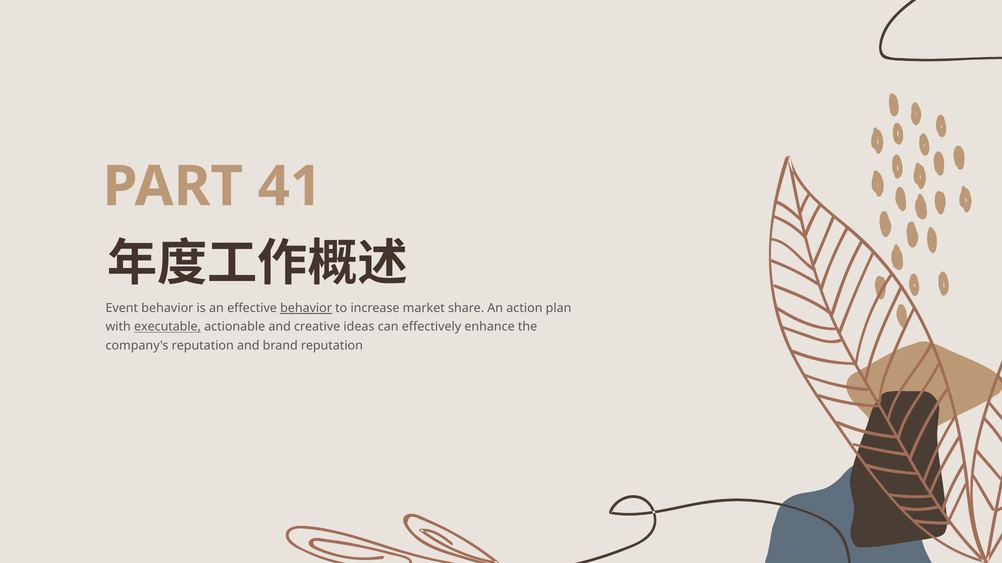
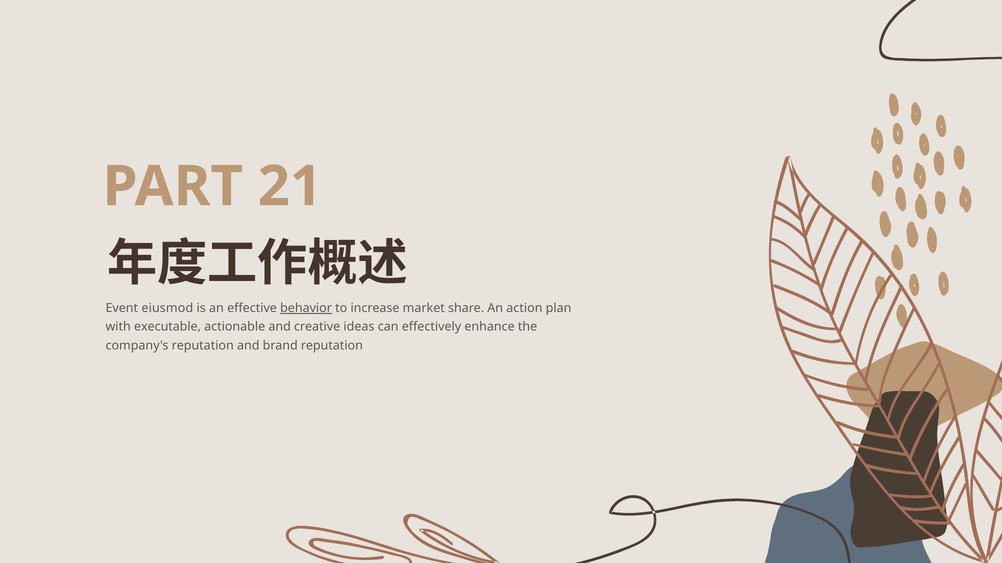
41: 41 -> 21
Event behavior: behavior -> eiusmod
executable underline: present -> none
